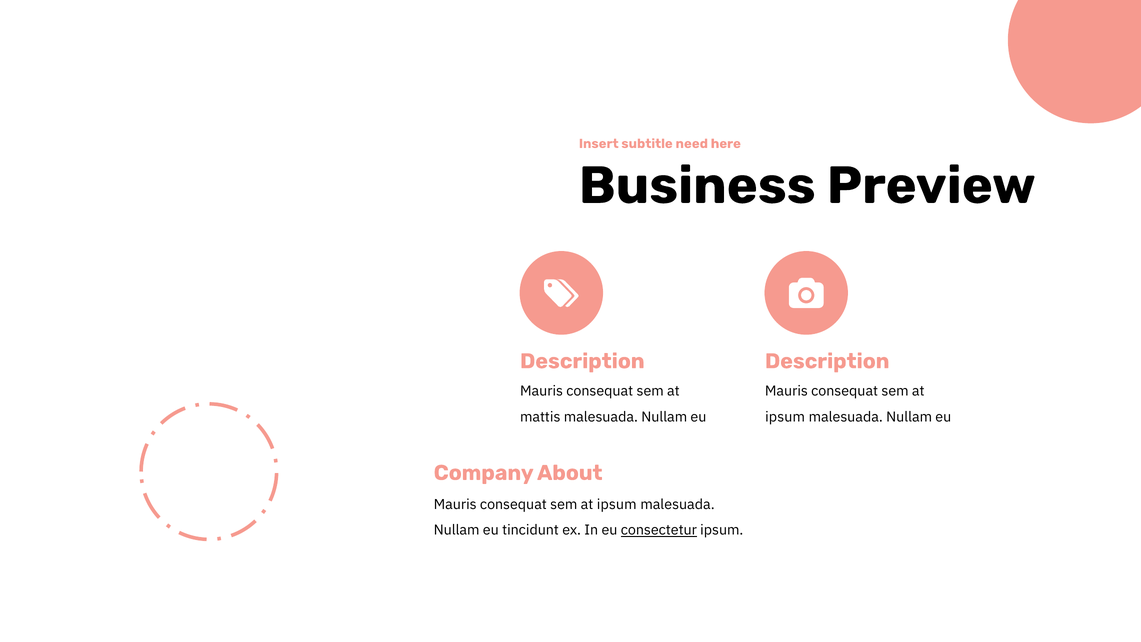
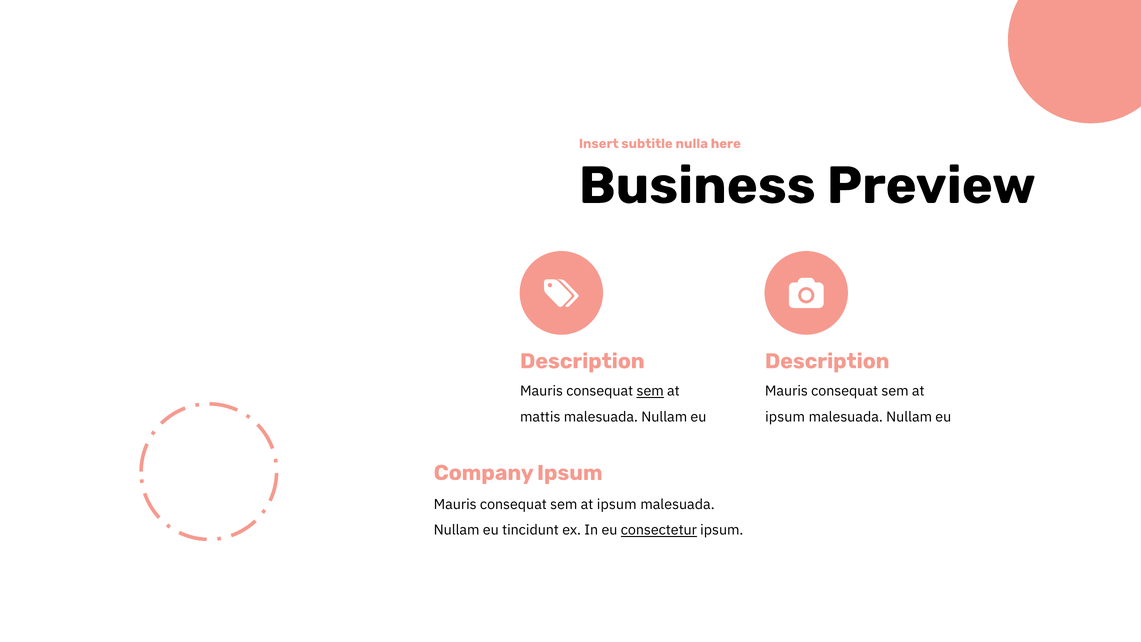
need: need -> nulla
sem at (650, 391) underline: none -> present
Company About: About -> Ipsum
